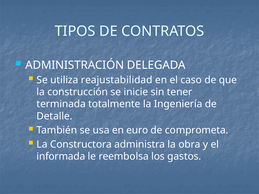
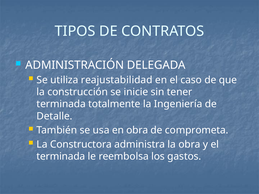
en euro: euro -> obra
informada at (61, 157): informada -> terminada
